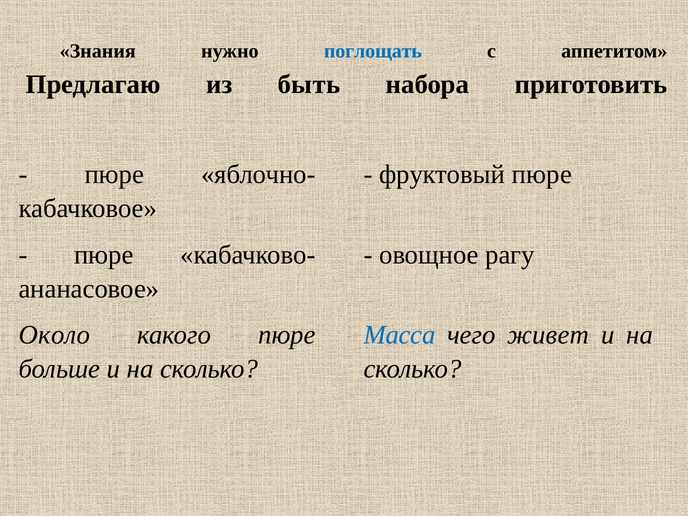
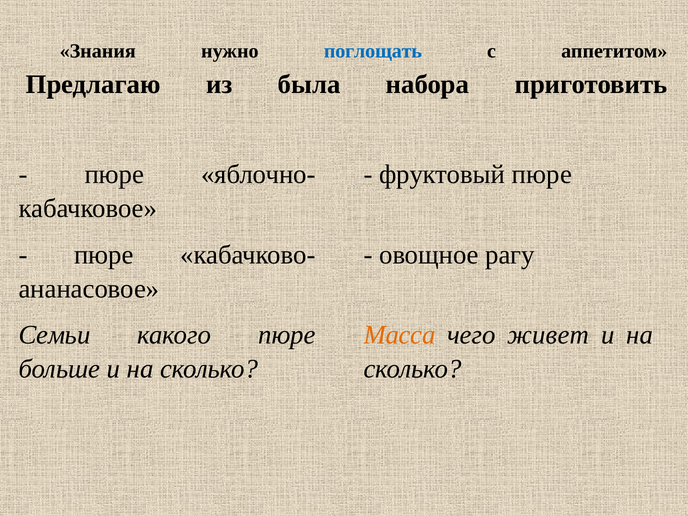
быть: быть -> была
Около: Около -> Семьи
Масса colour: blue -> orange
